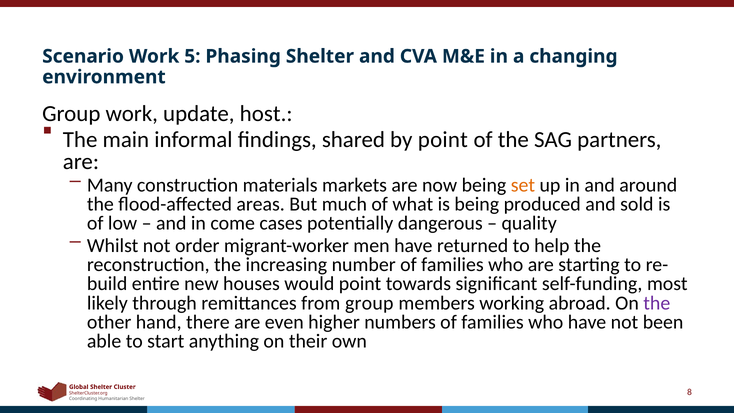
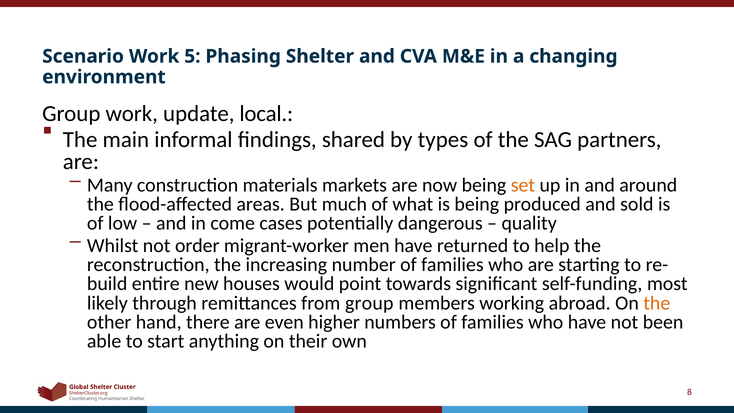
host: host -> local
by point: point -> types
the at (657, 303) colour: purple -> orange
